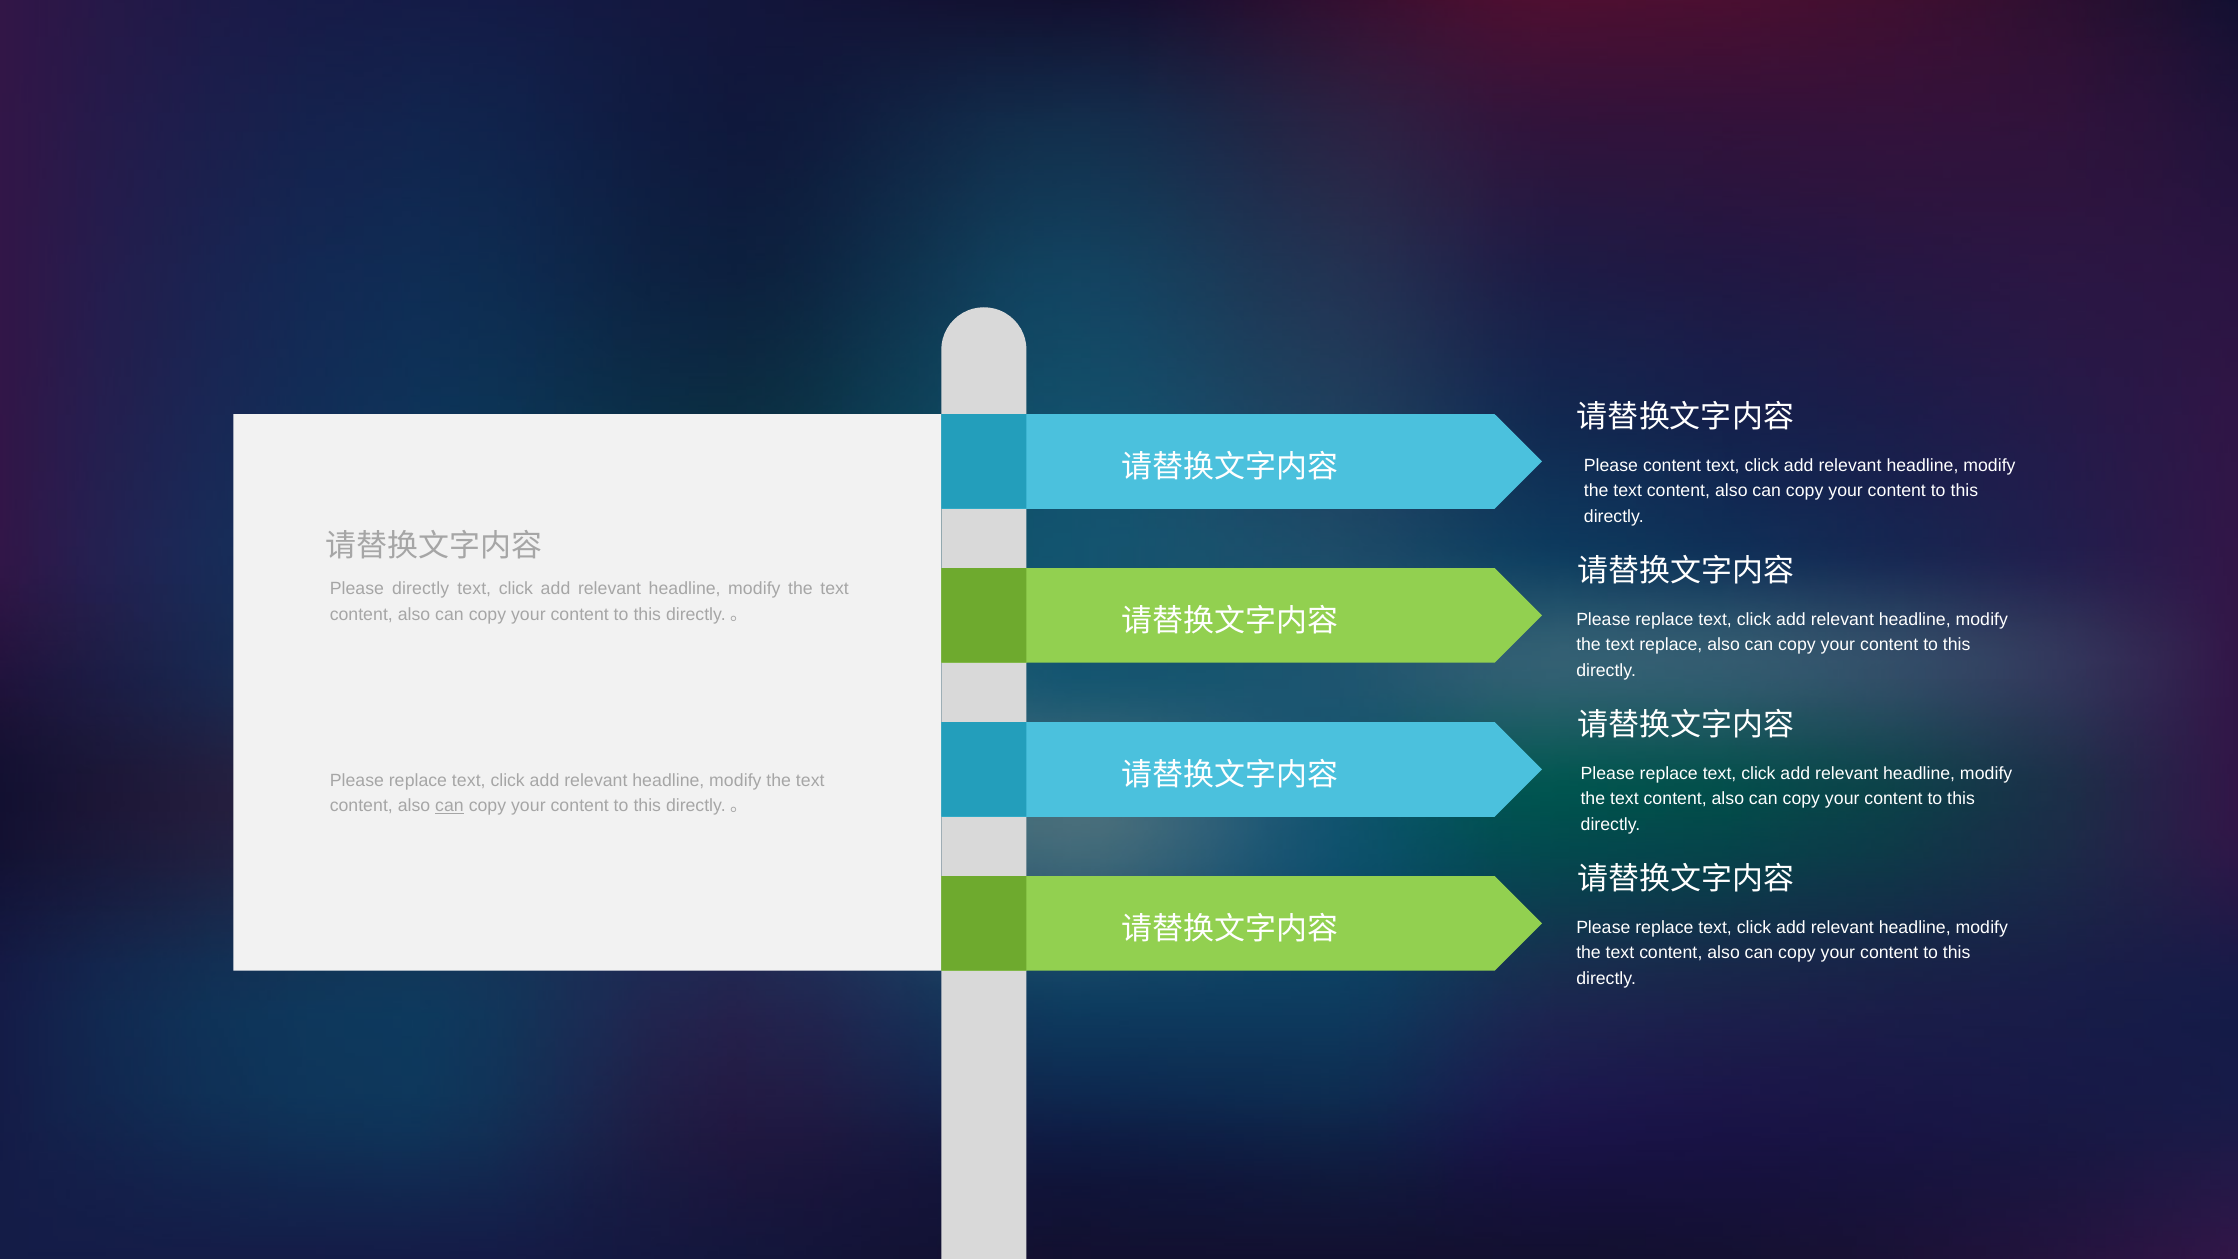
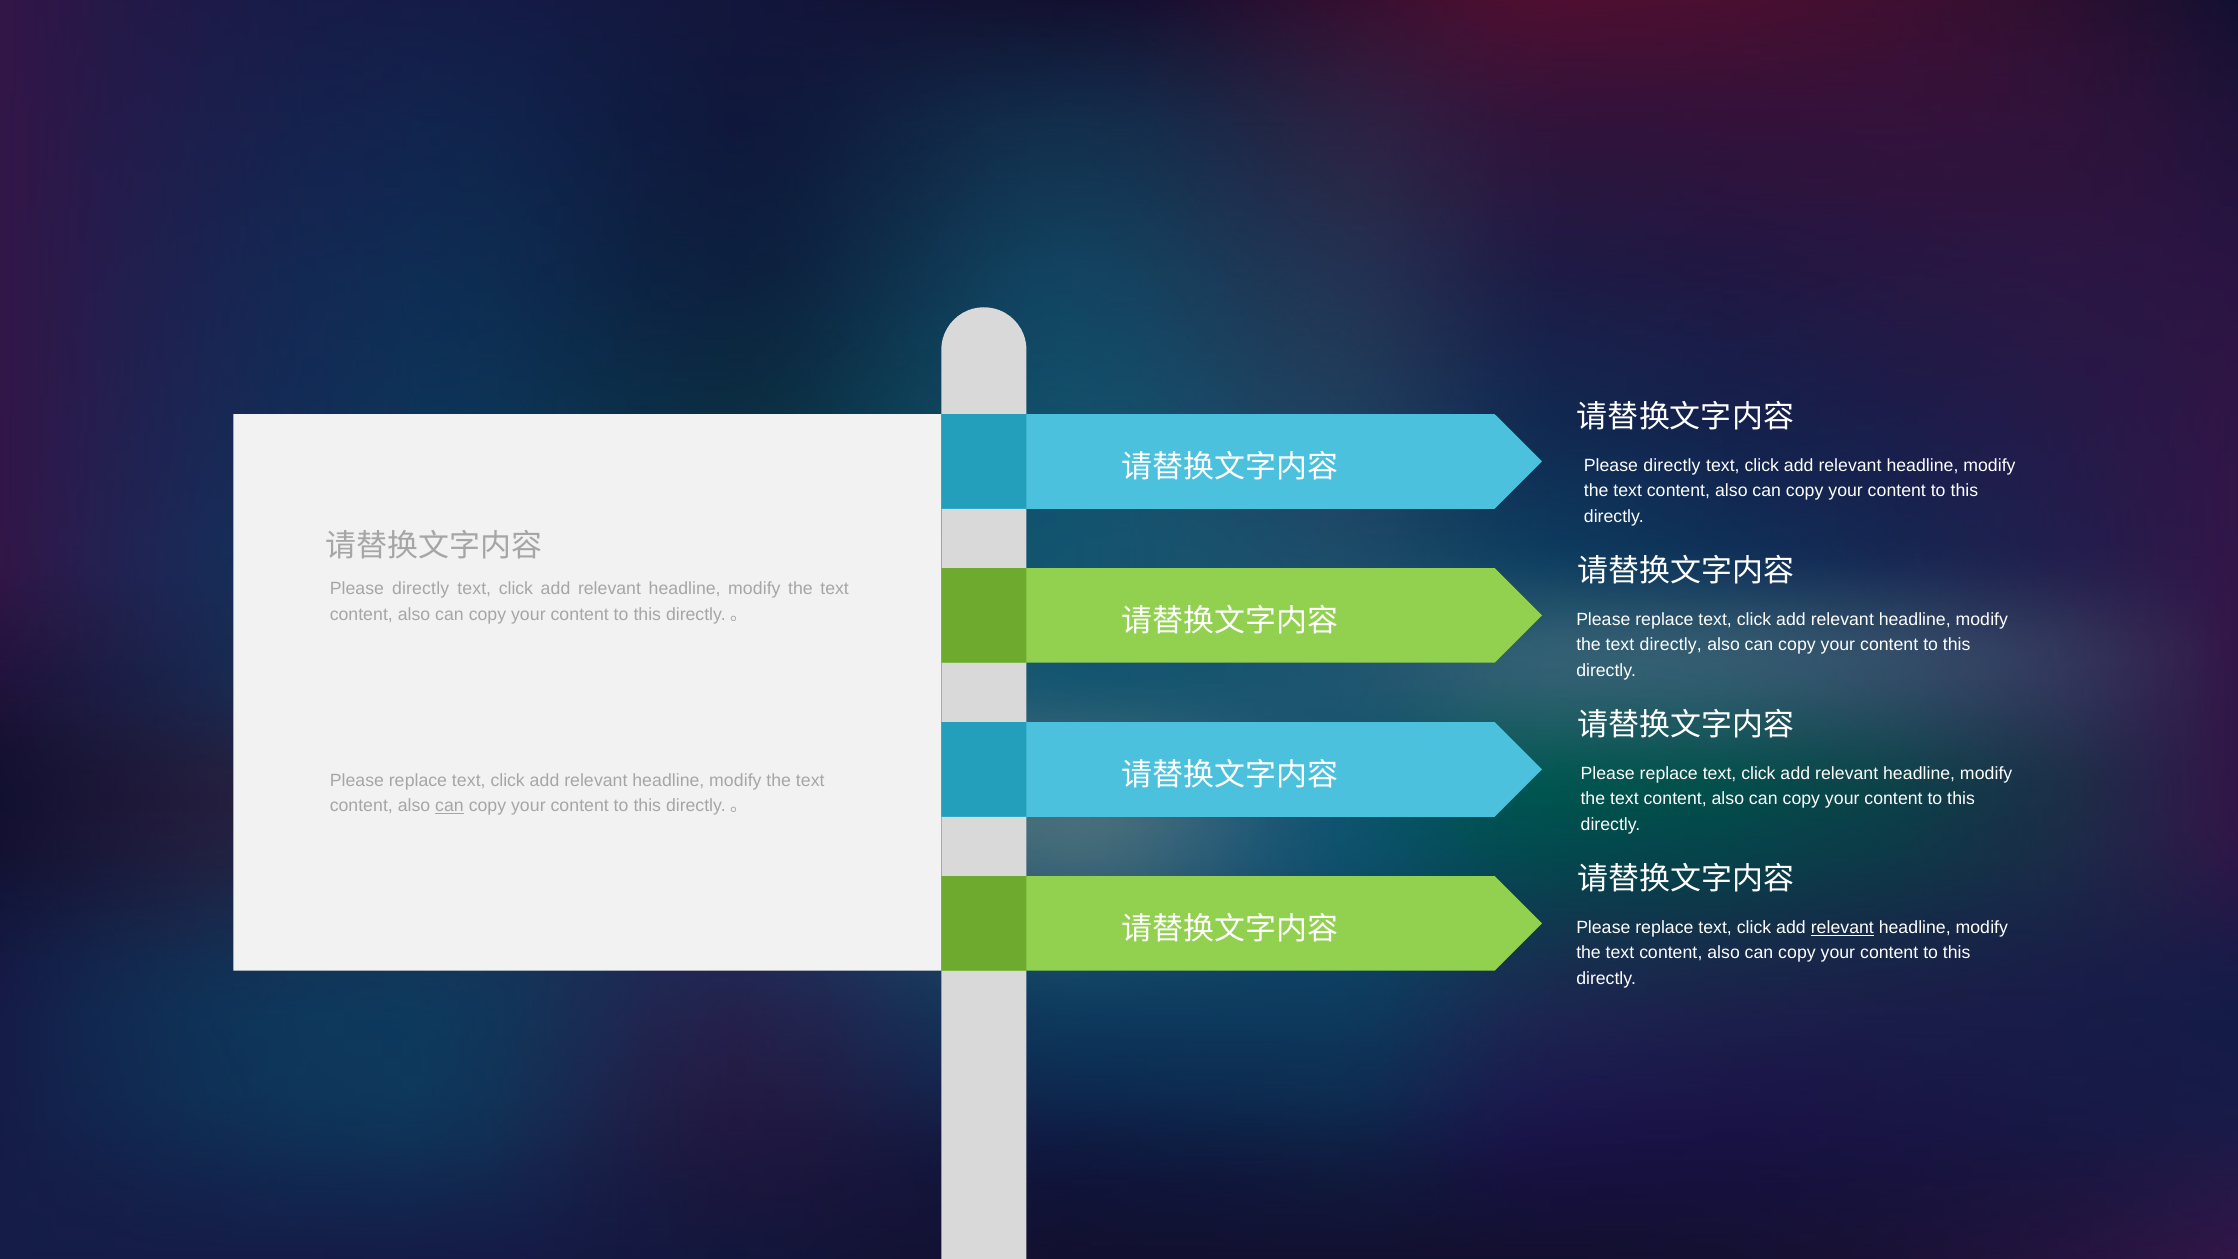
content at (1672, 465): content -> directly
text replace: replace -> directly
relevant at (1842, 927) underline: none -> present
